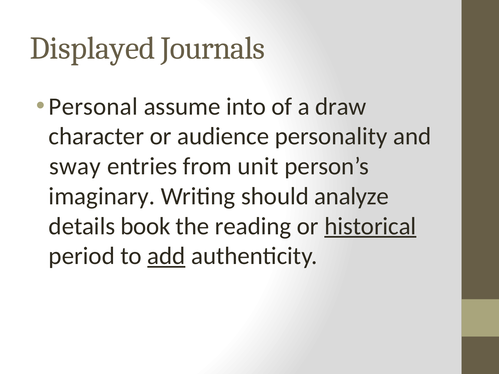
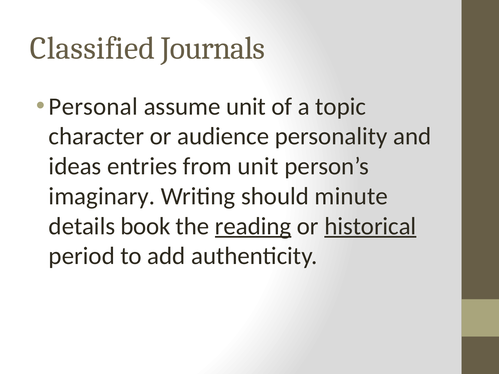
Displayed: Displayed -> Classified
assume into: into -> unit
draw: draw -> topic
sway: sway -> ideas
analyze: analyze -> minute
reading underline: none -> present
add underline: present -> none
